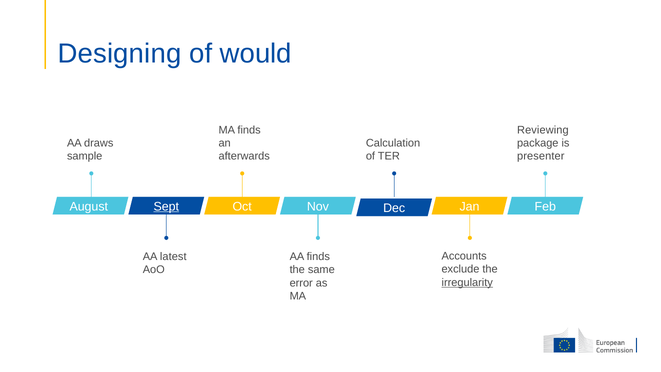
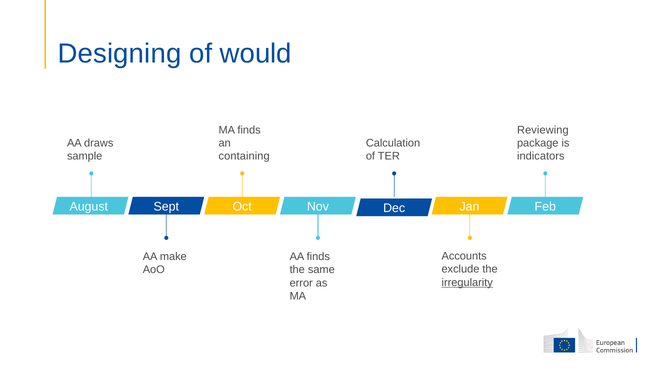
afterwards: afterwards -> containing
presenter: presenter -> indicators
Sept underline: present -> none
latest: latest -> make
